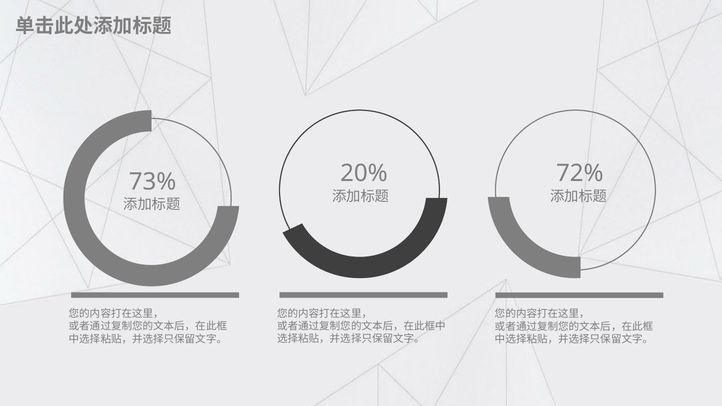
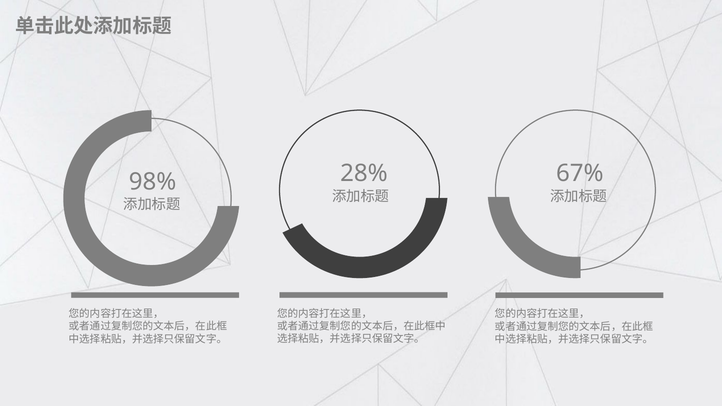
20%: 20% -> 28%
72%: 72% -> 67%
73%: 73% -> 98%
